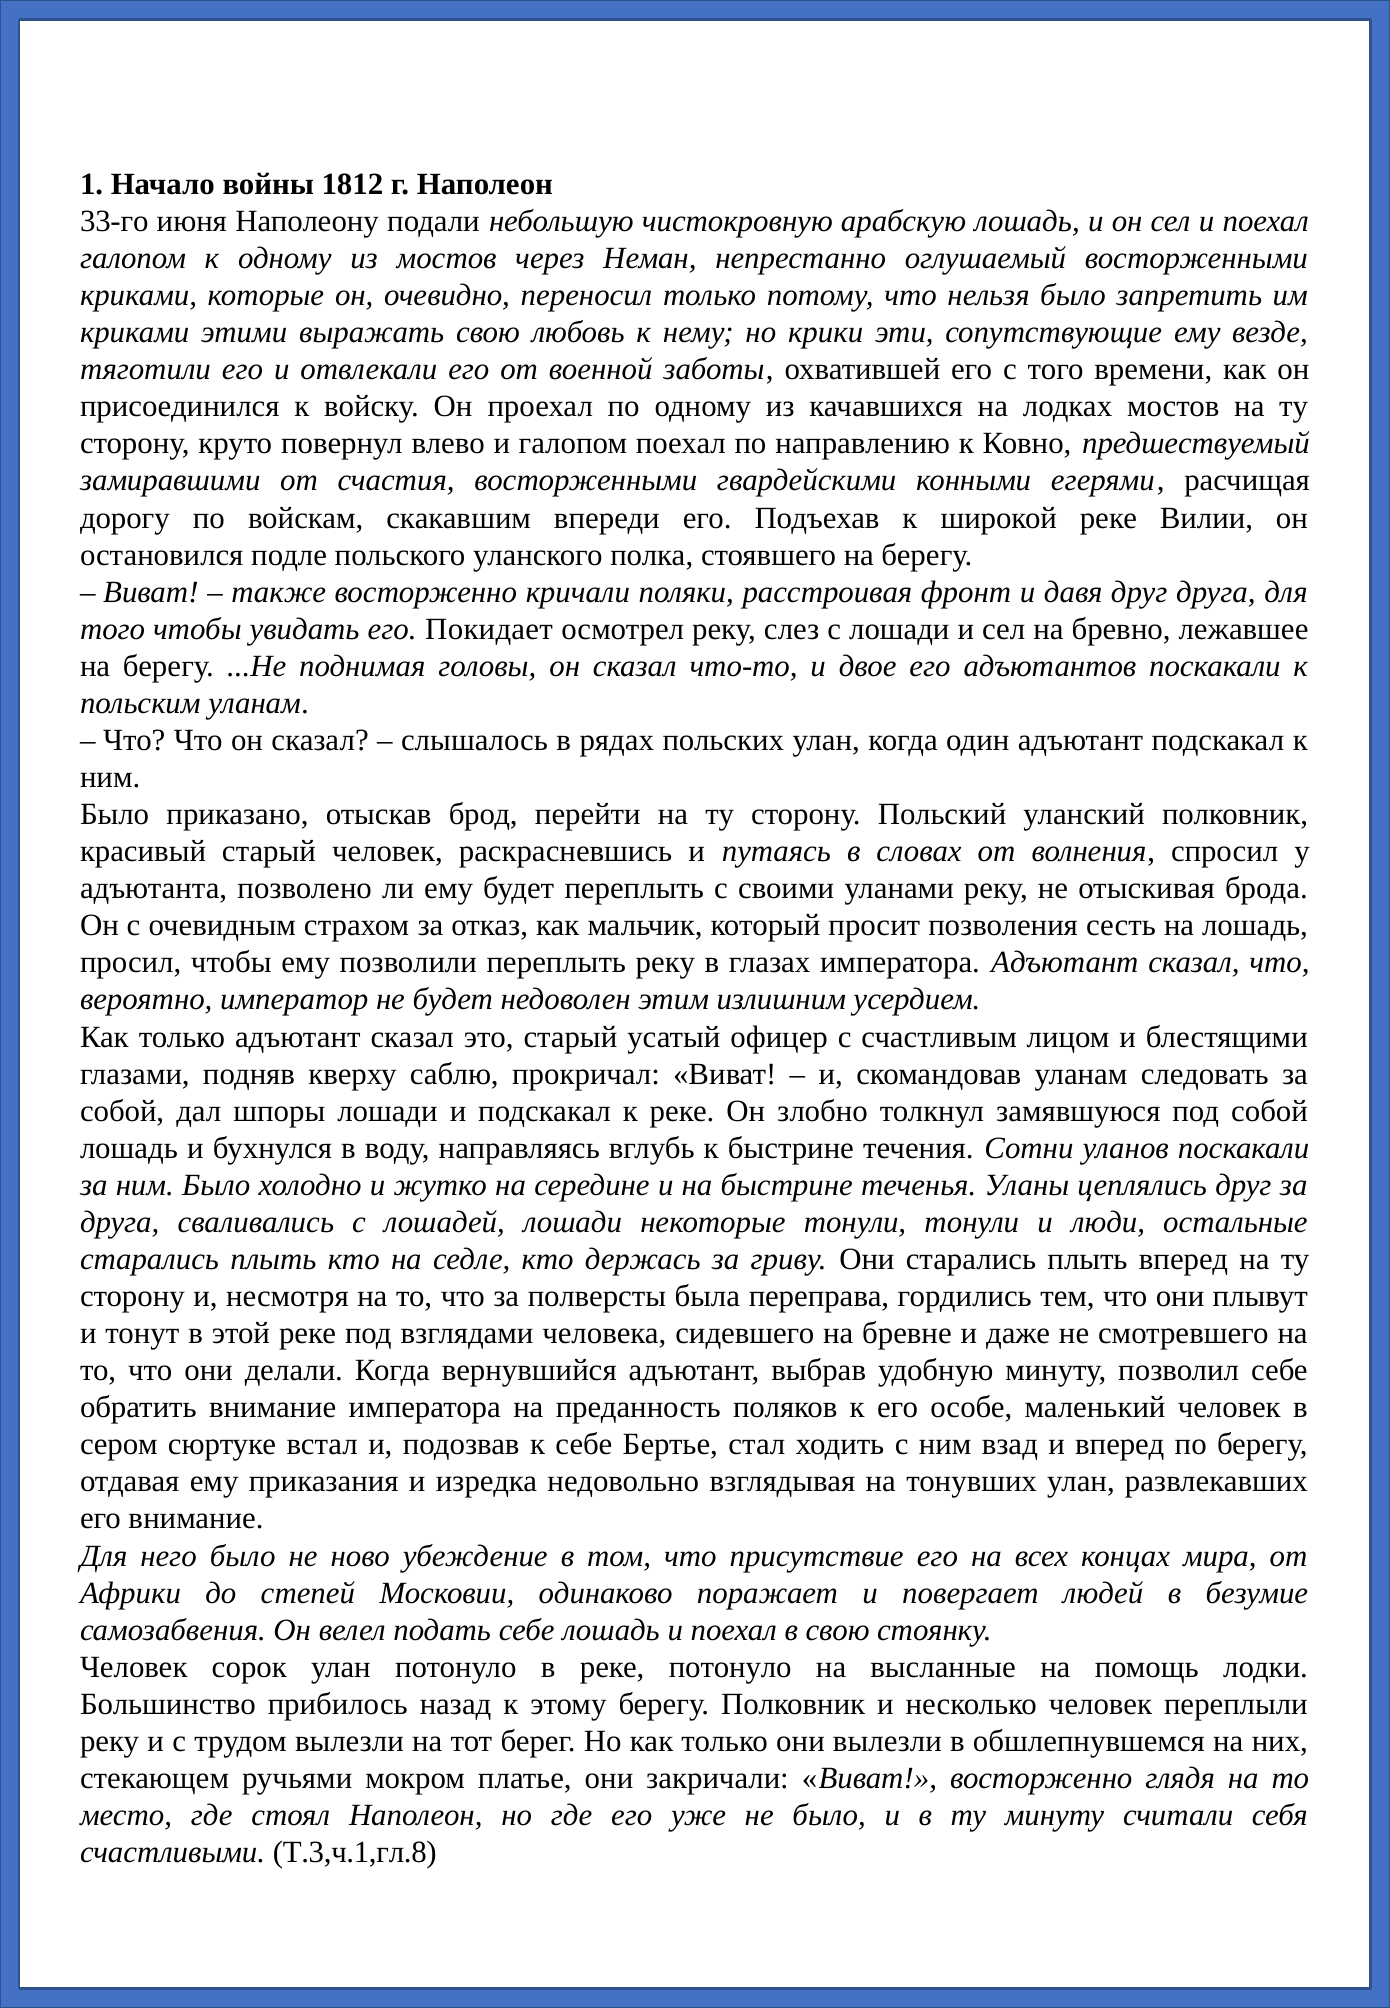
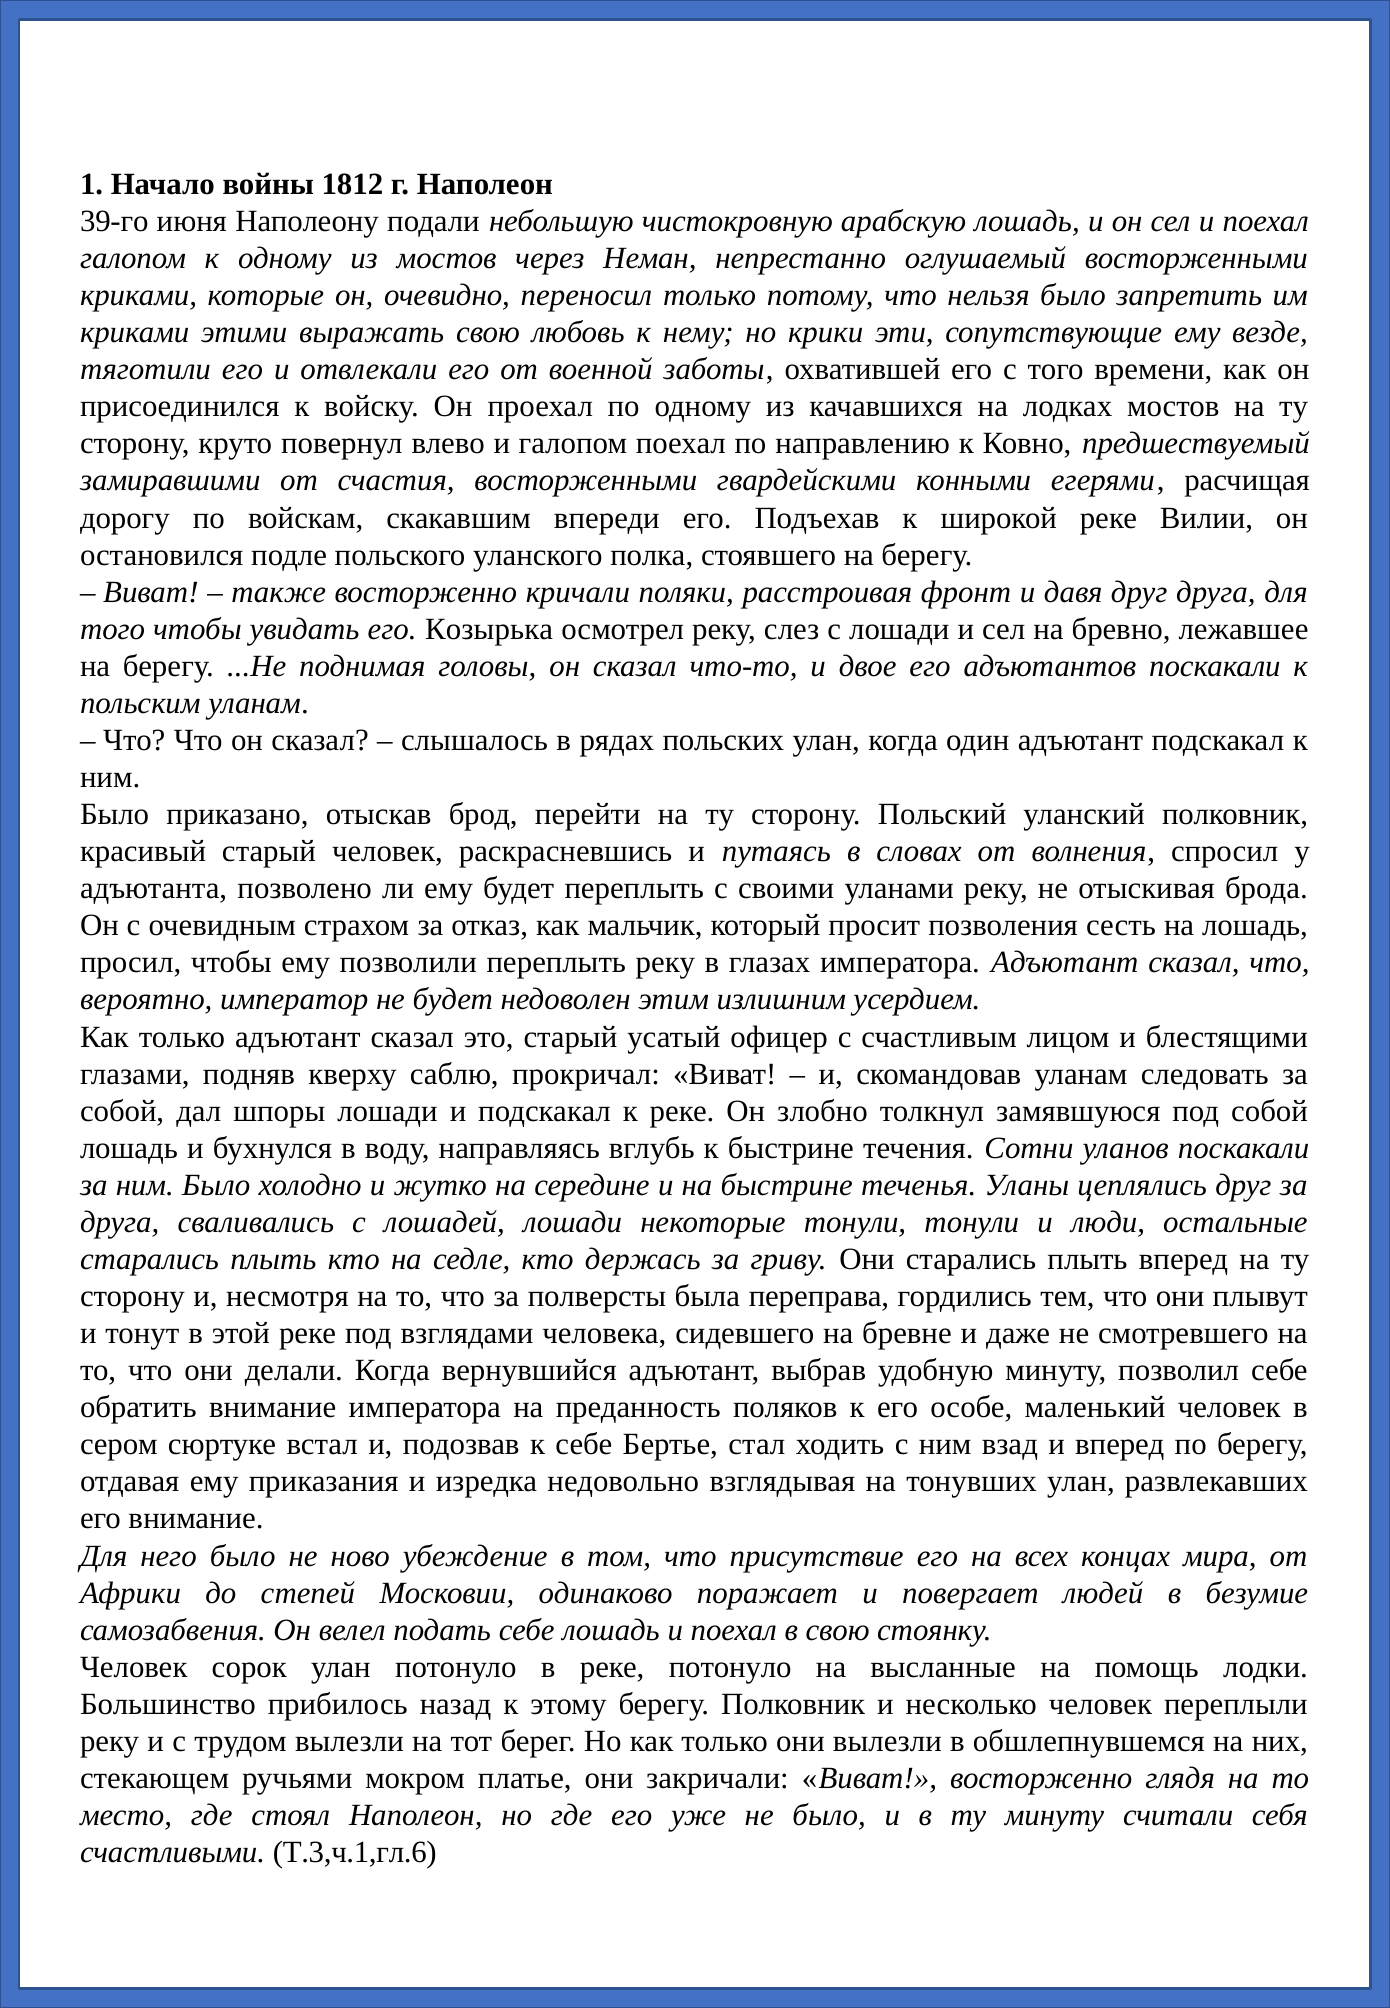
33-го: 33-го -> 39-го
Покидает: Покидает -> Козырька
Т.3,ч.1,гл.8: Т.3,ч.1,гл.8 -> Т.3,ч.1,гл.6
